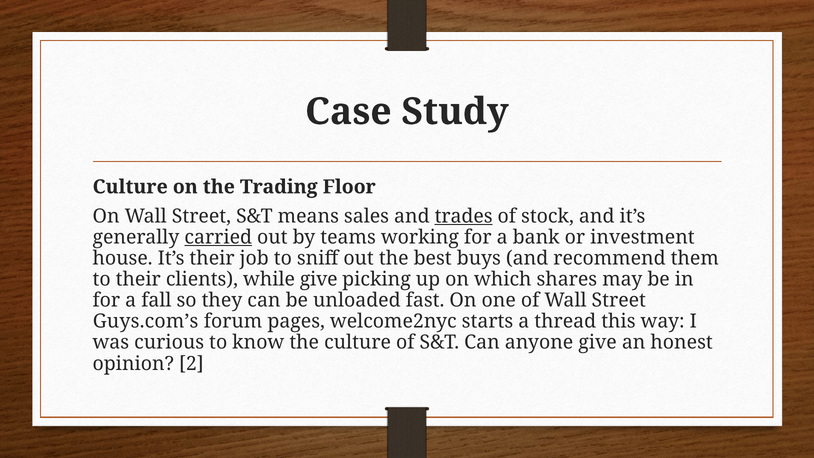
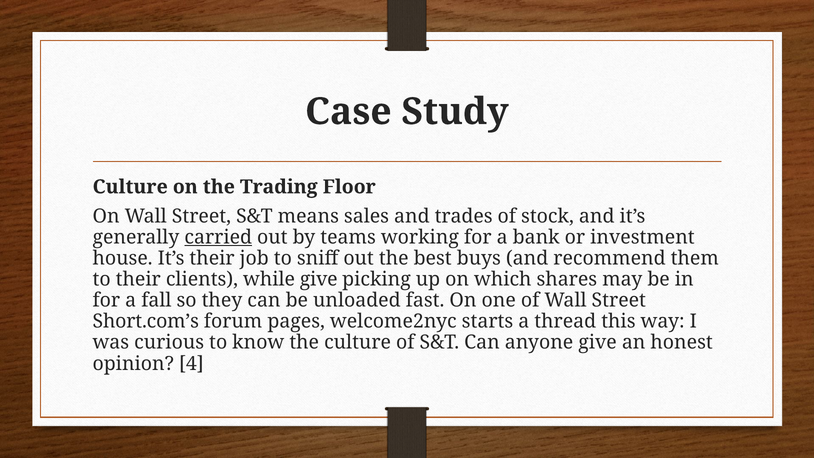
trades underline: present -> none
Guys.com’s: Guys.com’s -> Short.com’s
2: 2 -> 4
